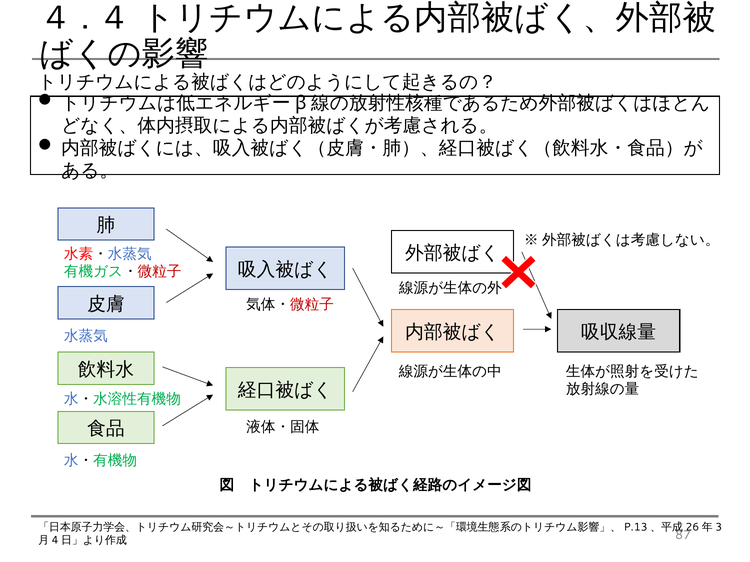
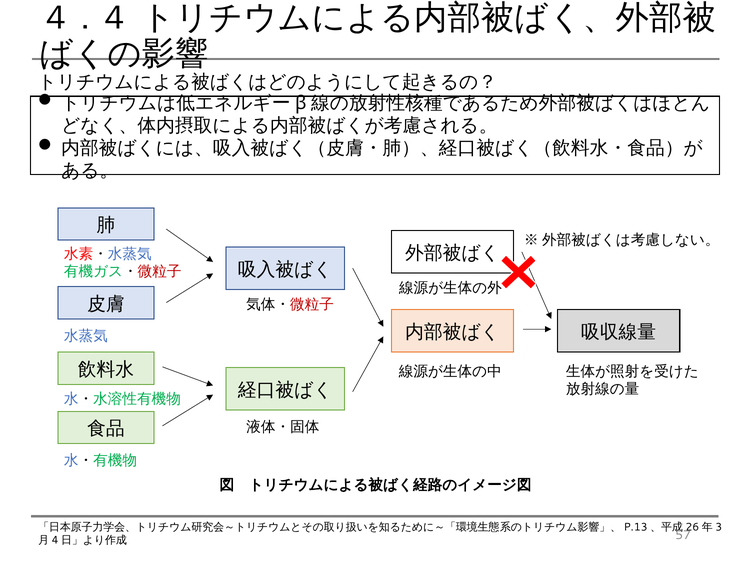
87: 87 -> 57
